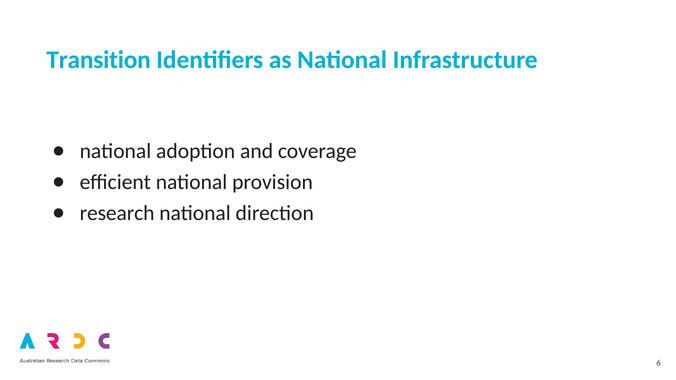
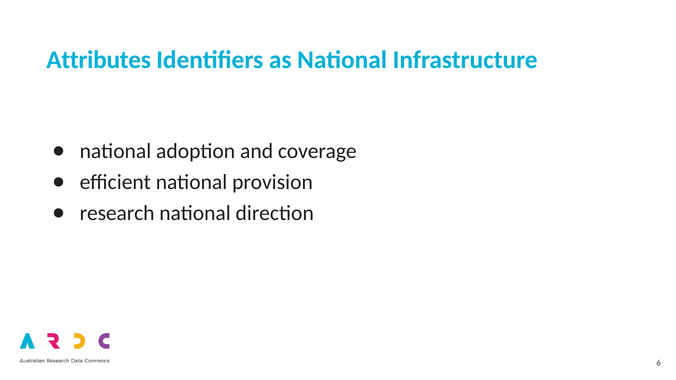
Transition: Transition -> Attributes
